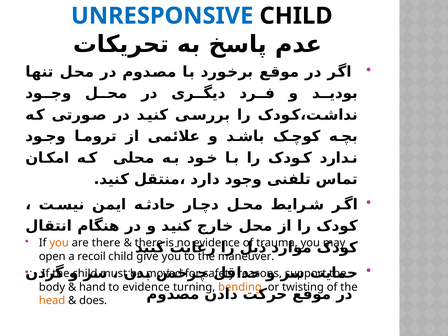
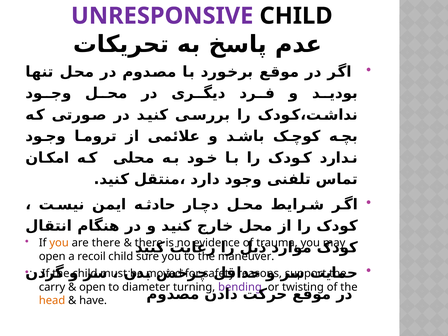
UNRESPONSIVE colour: blue -> purple
give: give -> sure
body: body -> carry
hand at (92, 287): hand -> open
to evidence: evidence -> diameter
bending colour: orange -> purple
does: does -> have
